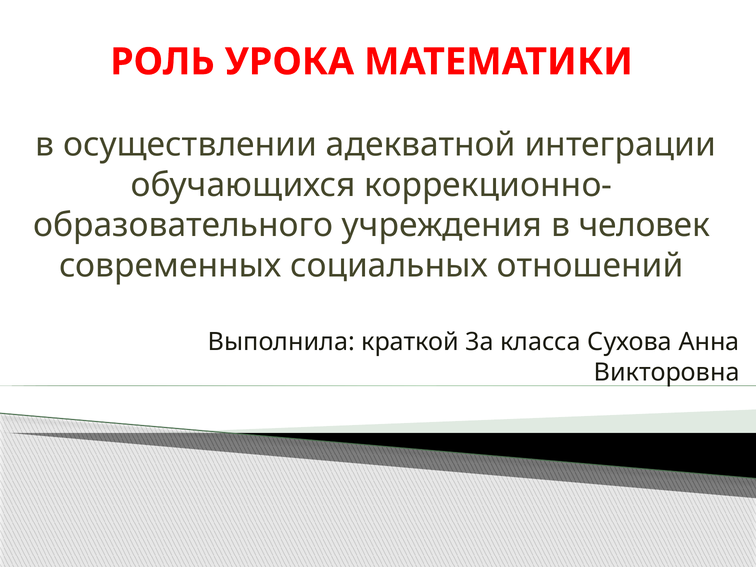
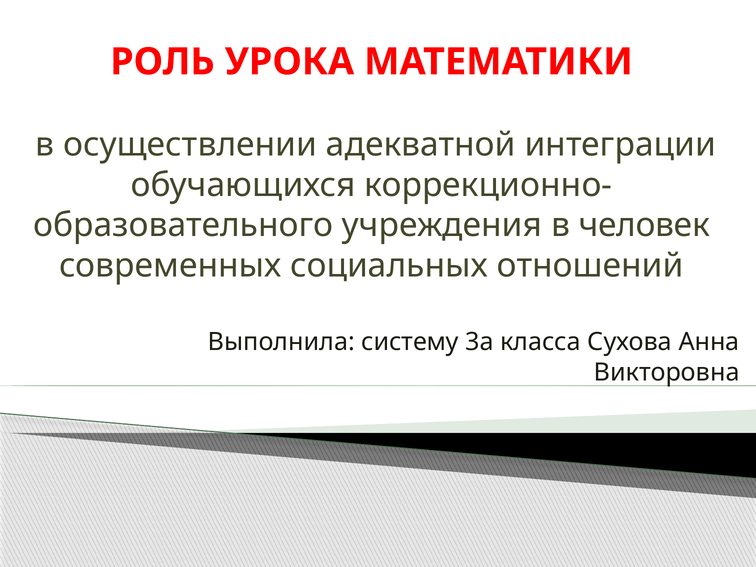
краткой: краткой -> систему
